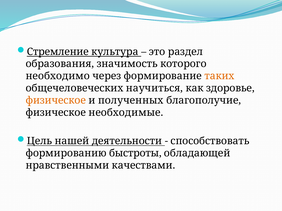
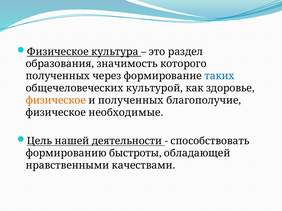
Стремление at (58, 52): Стремление -> Физическое
необходимо at (58, 76): необходимо -> полученных
таких colour: orange -> blue
научиться: научиться -> культурой
